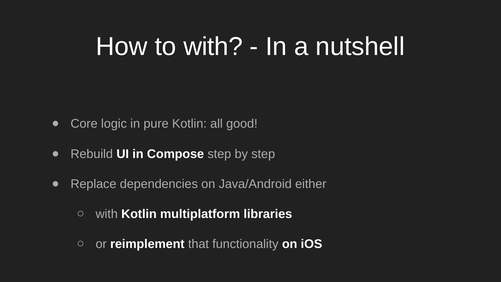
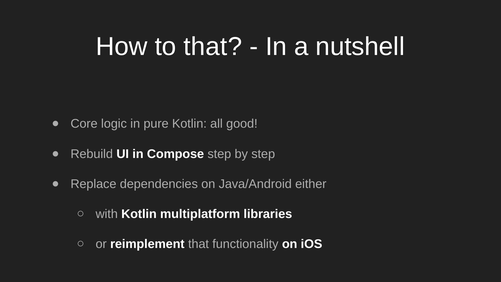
to with: with -> that
